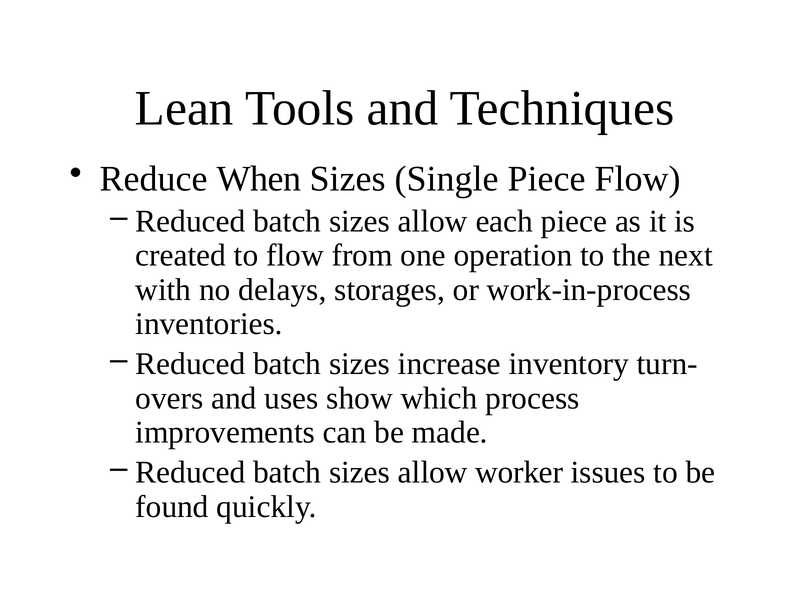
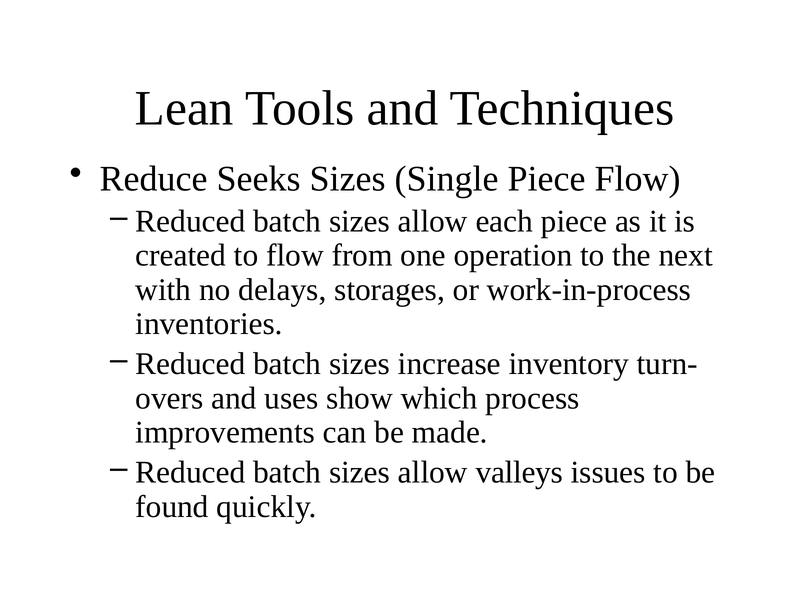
When: When -> Seeks
worker: worker -> valleys
